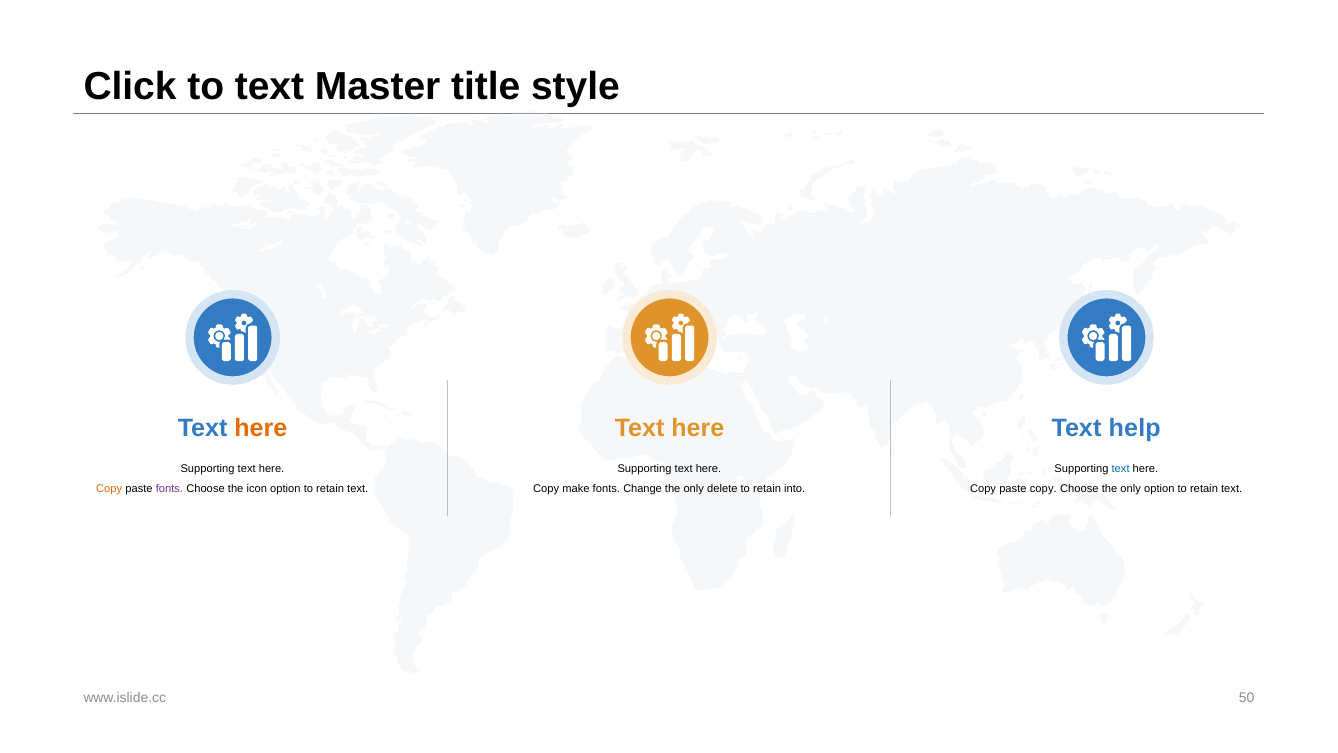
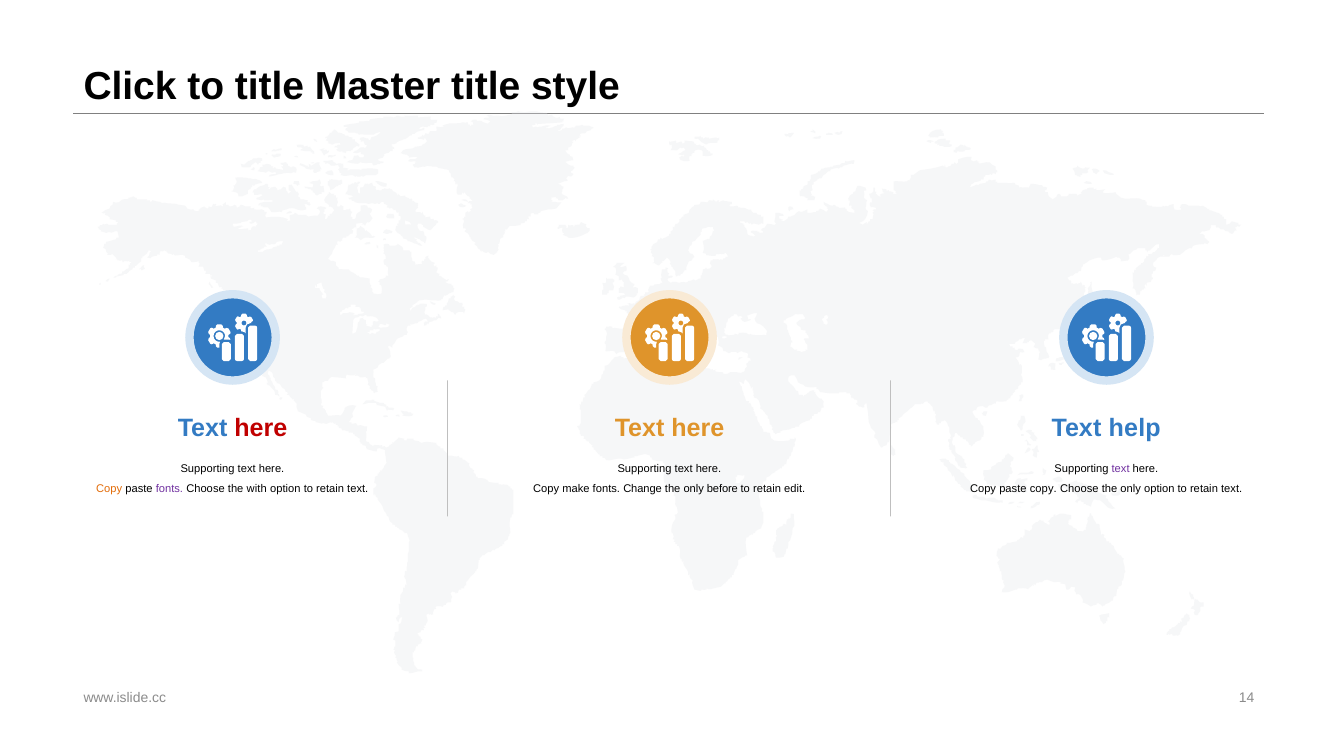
to text: text -> title
here at (261, 428) colour: orange -> red
text at (1121, 468) colour: blue -> purple
icon: icon -> with
delete: delete -> before
into: into -> edit
50: 50 -> 14
